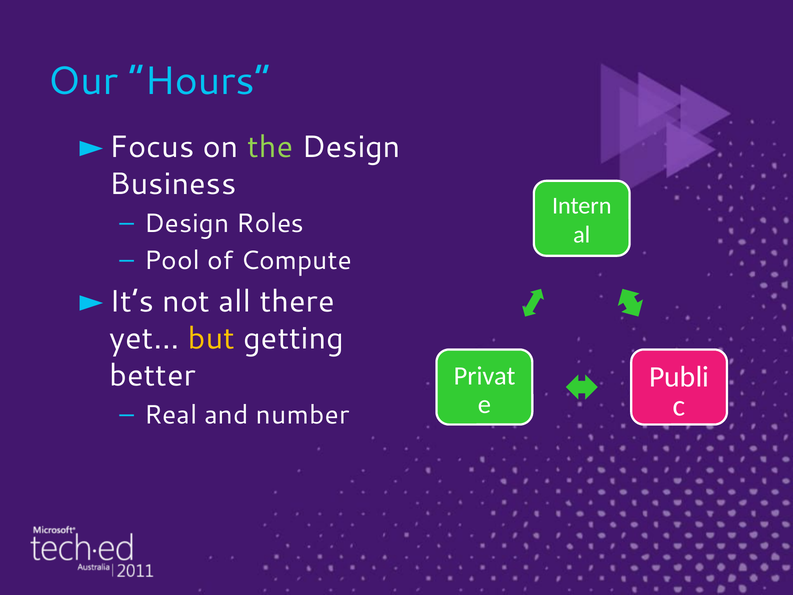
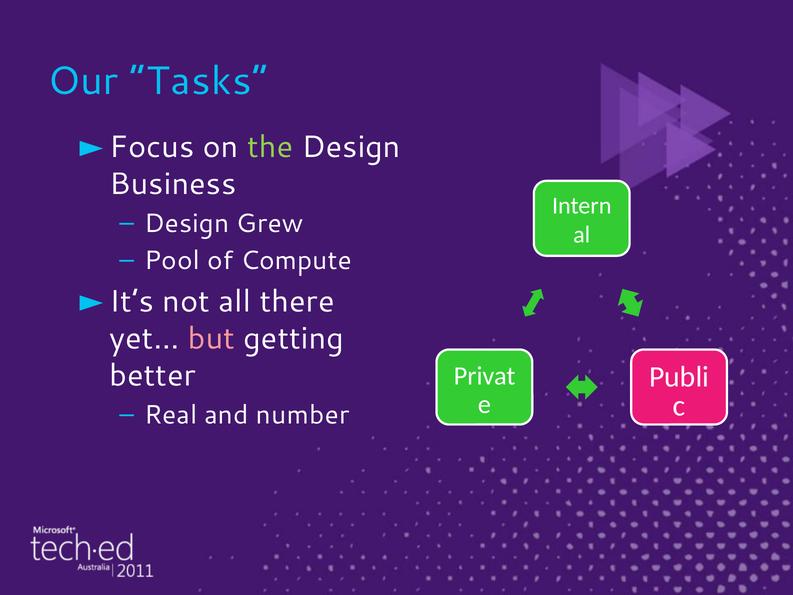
Hours: Hours -> Tasks
Roles: Roles -> Grew
but colour: yellow -> pink
